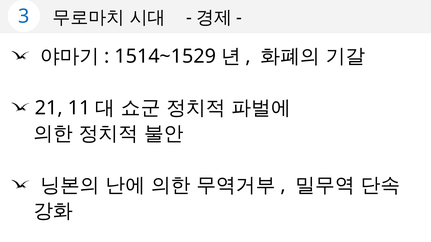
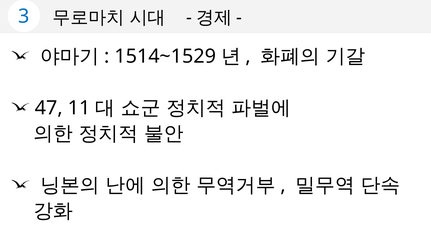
21: 21 -> 47
